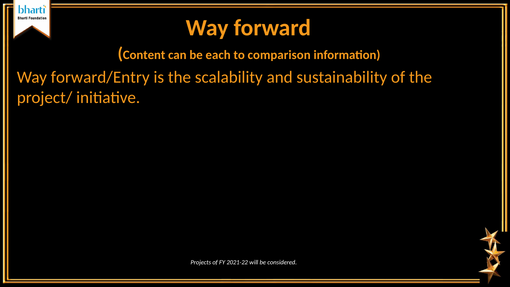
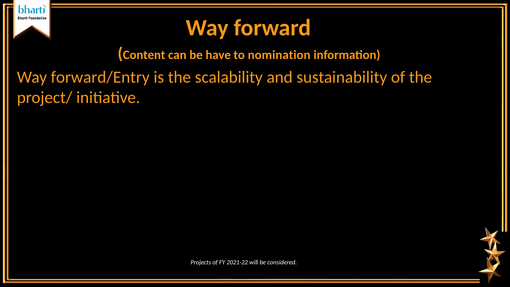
each: each -> have
comparison: comparison -> nomination
